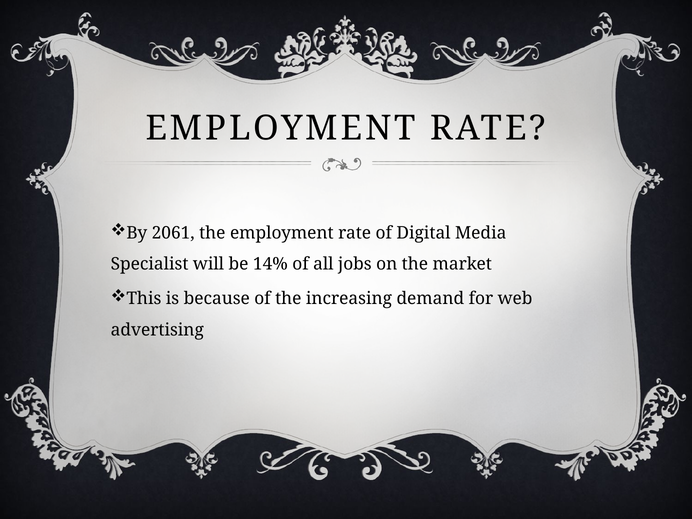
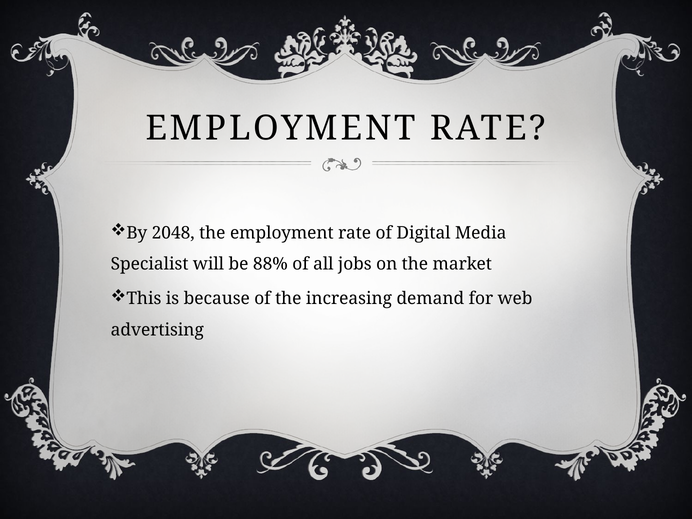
2061: 2061 -> 2048
14%: 14% -> 88%
